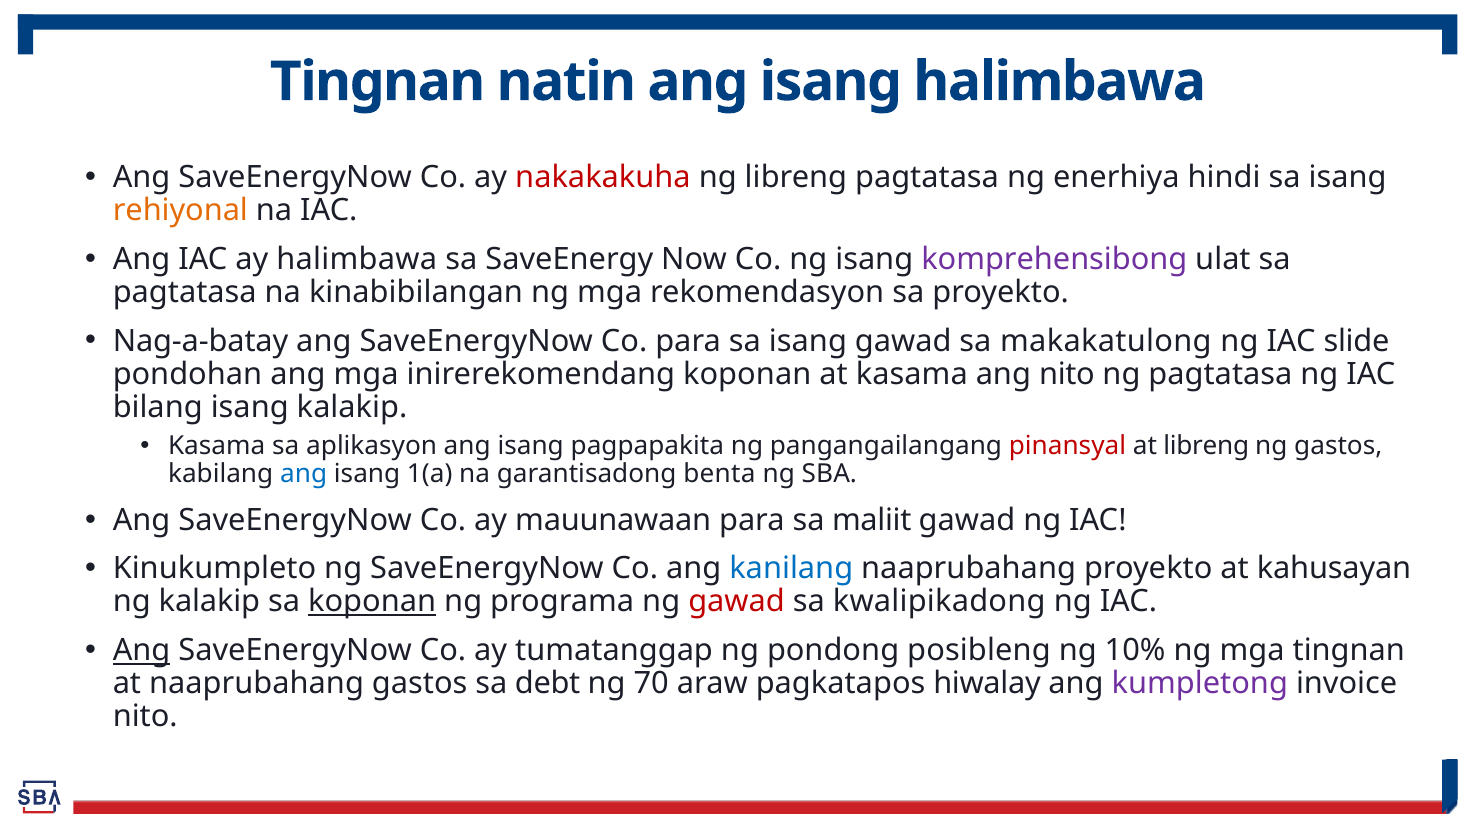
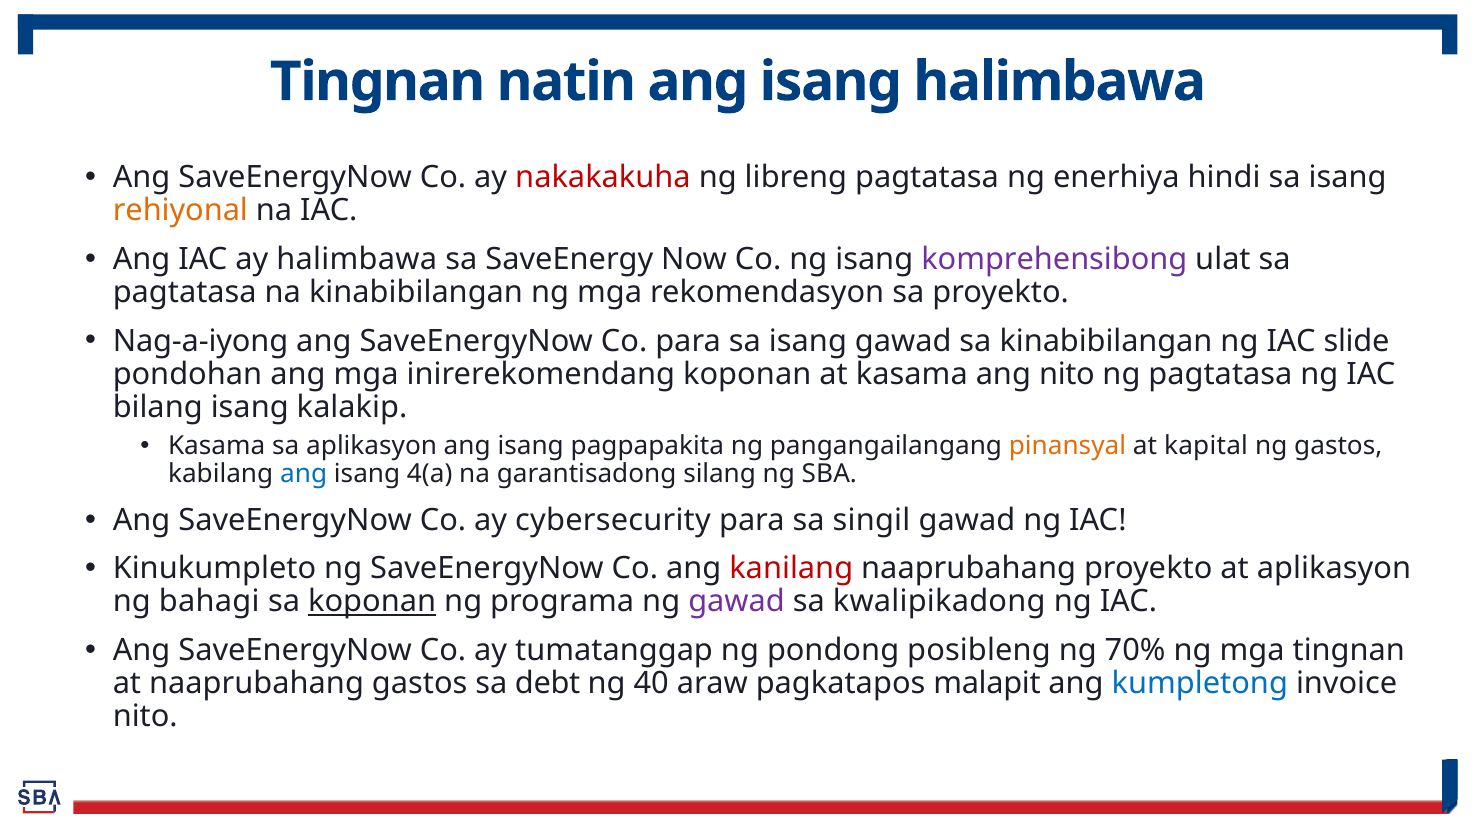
Nag-a-batay: Nag-a-batay -> Nag-a-iyong
sa makakatulong: makakatulong -> kinabibilangan
pinansyal colour: red -> orange
at libreng: libreng -> kapital
1(a: 1(a -> 4(a
benta: benta -> silang
mauunawaan: mauunawaan -> cybersecurity
maliit: maliit -> singil
kanilang colour: blue -> red
at kahusayan: kahusayan -> aplikasyon
ng kalakip: kalakip -> bahagi
gawad at (737, 602) colour: red -> purple
Ang at (142, 651) underline: present -> none
10%: 10% -> 70%
70: 70 -> 40
hiwalay: hiwalay -> malapit
kumpletong colour: purple -> blue
